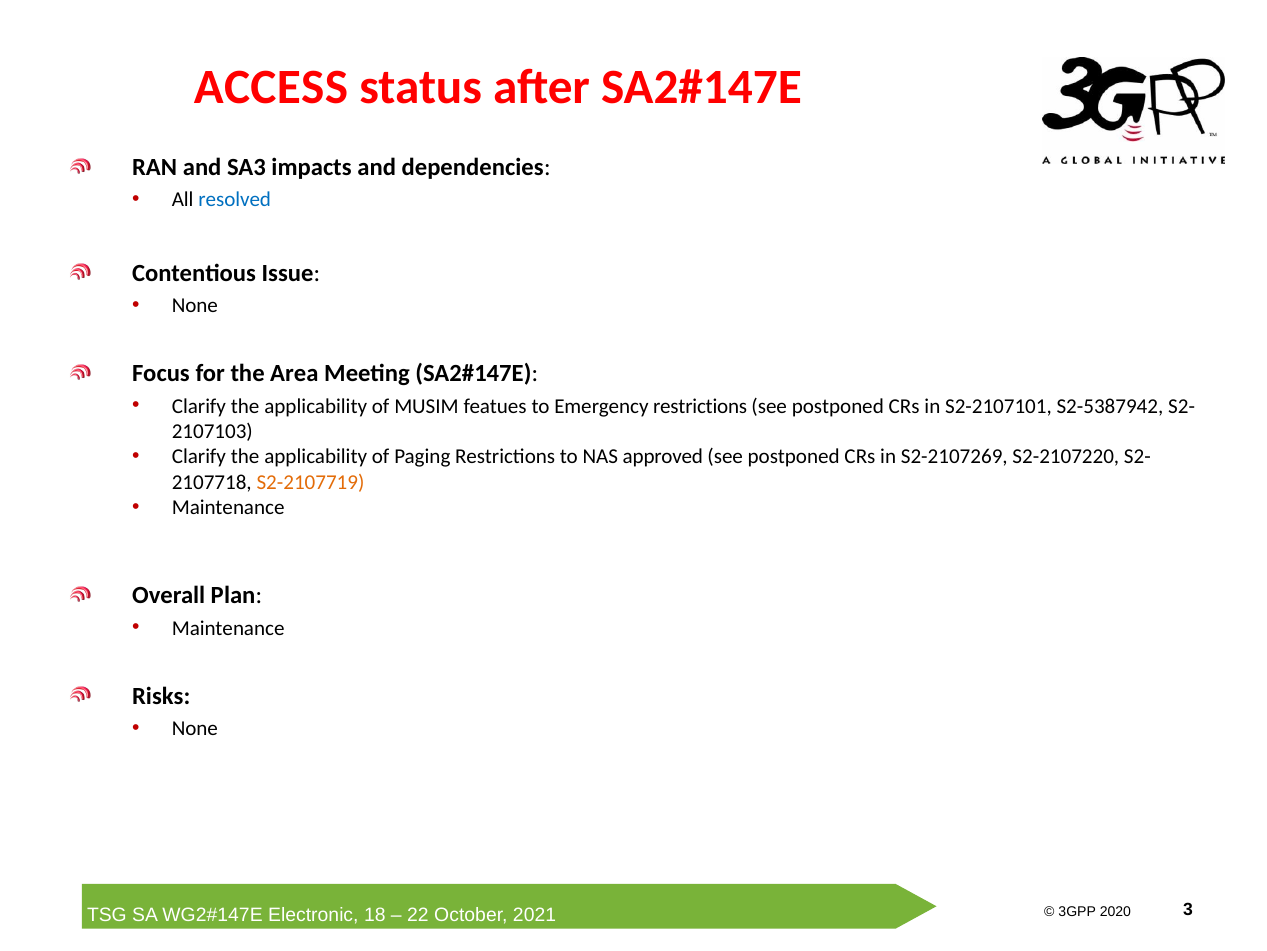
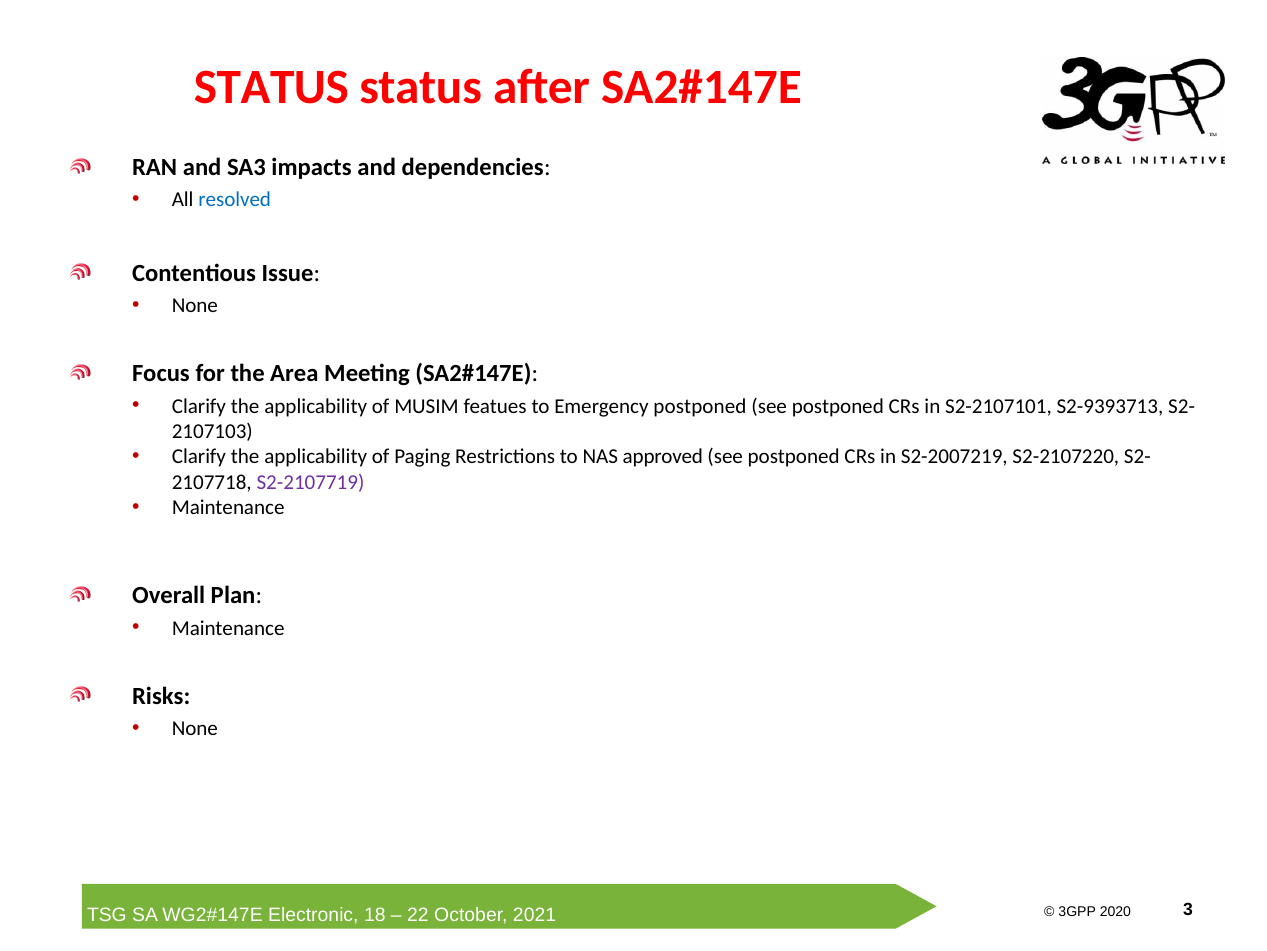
ACCESS at (271, 87): ACCESS -> STATUS
Emergency restrictions: restrictions -> postponed
S2-5387942: S2-5387942 -> S2-9393713
S2-2107269: S2-2107269 -> S2-2007219
S2-2107719 colour: orange -> purple
